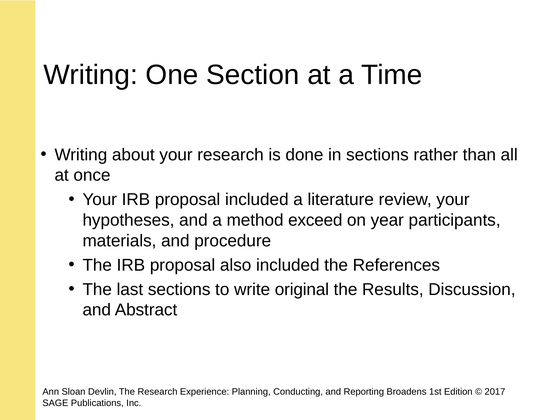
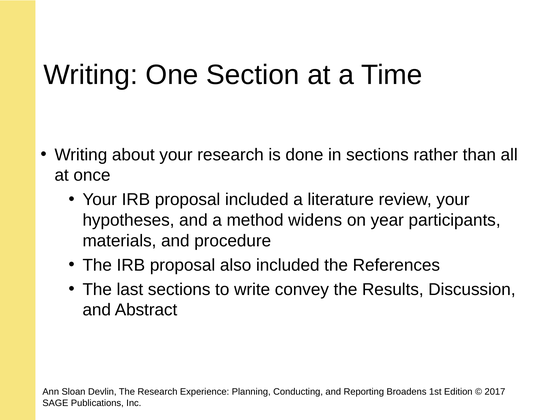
exceed: exceed -> widens
original: original -> convey
